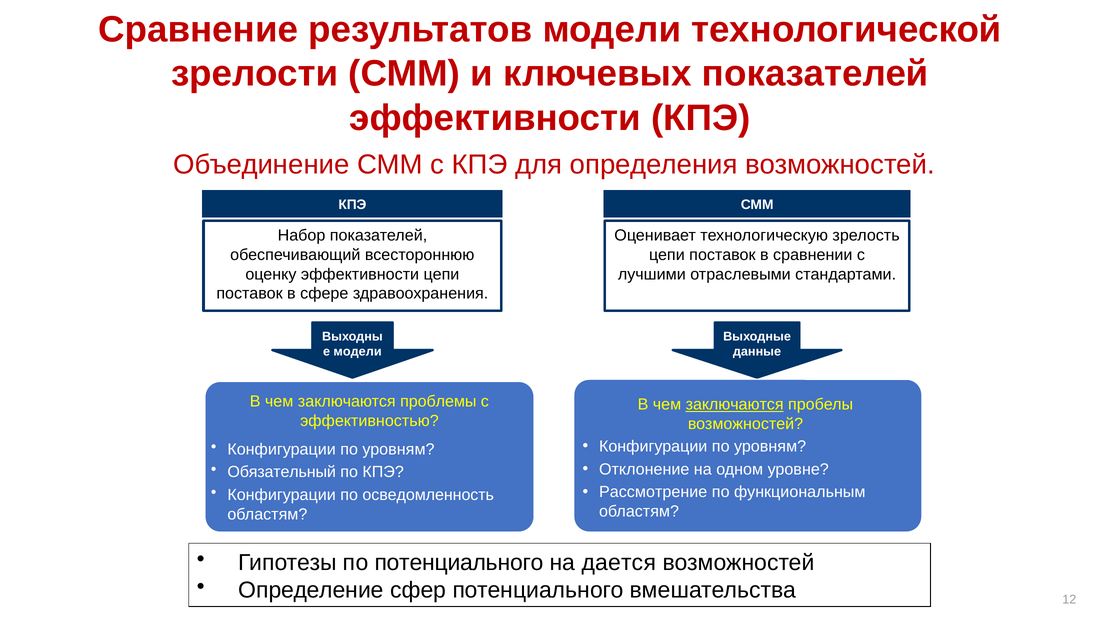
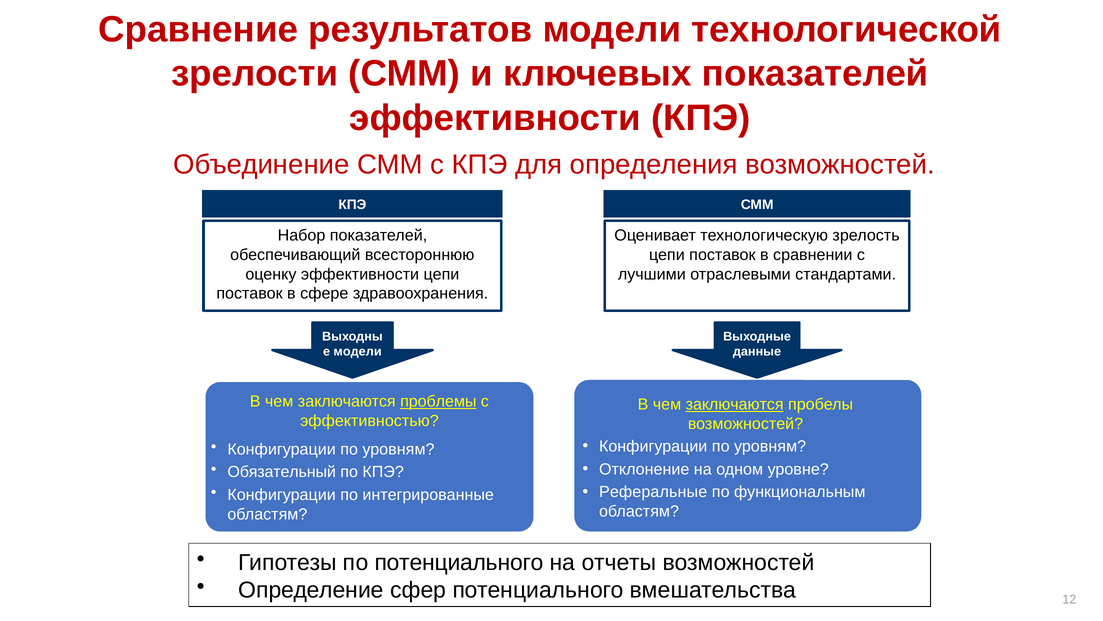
проблемы underline: none -> present
Рассмотрение: Рассмотрение -> Реферальные
осведомленность: осведомленность -> интегрированные
дается: дается -> отчеты
